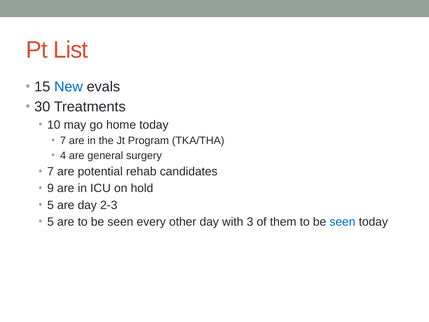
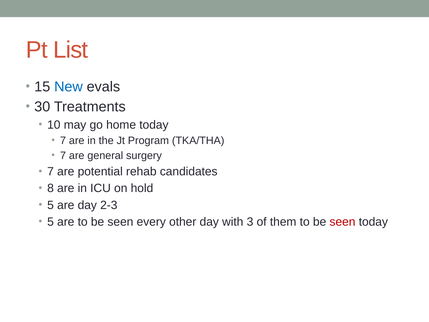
4 at (63, 155): 4 -> 7
9: 9 -> 8
seen at (342, 222) colour: blue -> red
